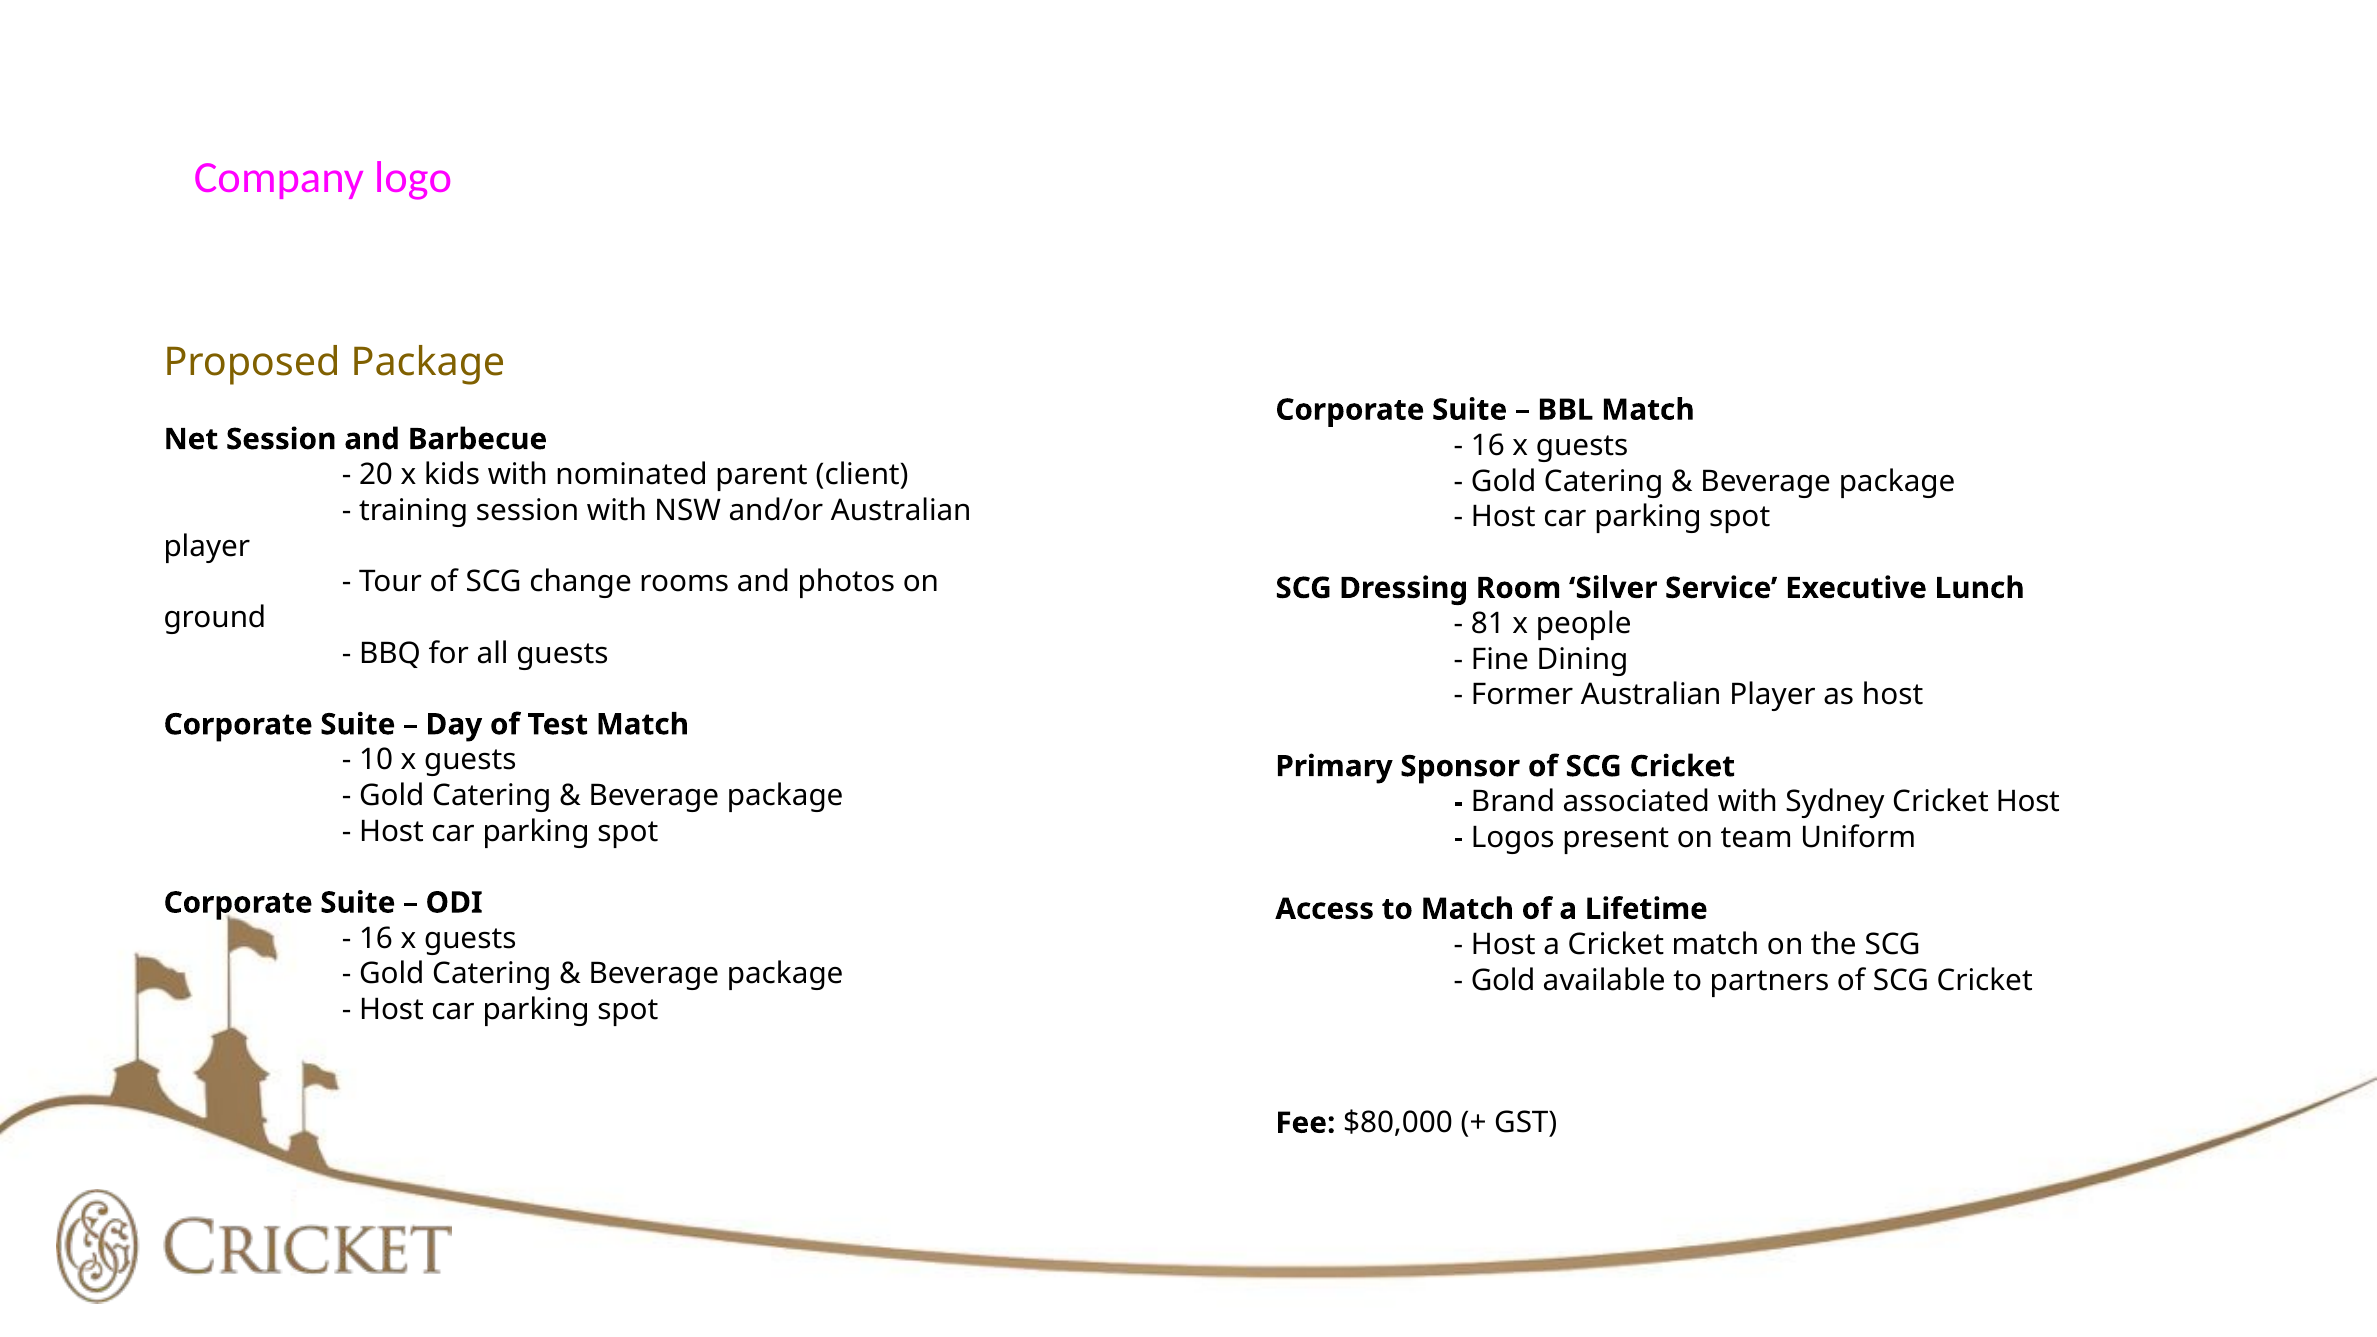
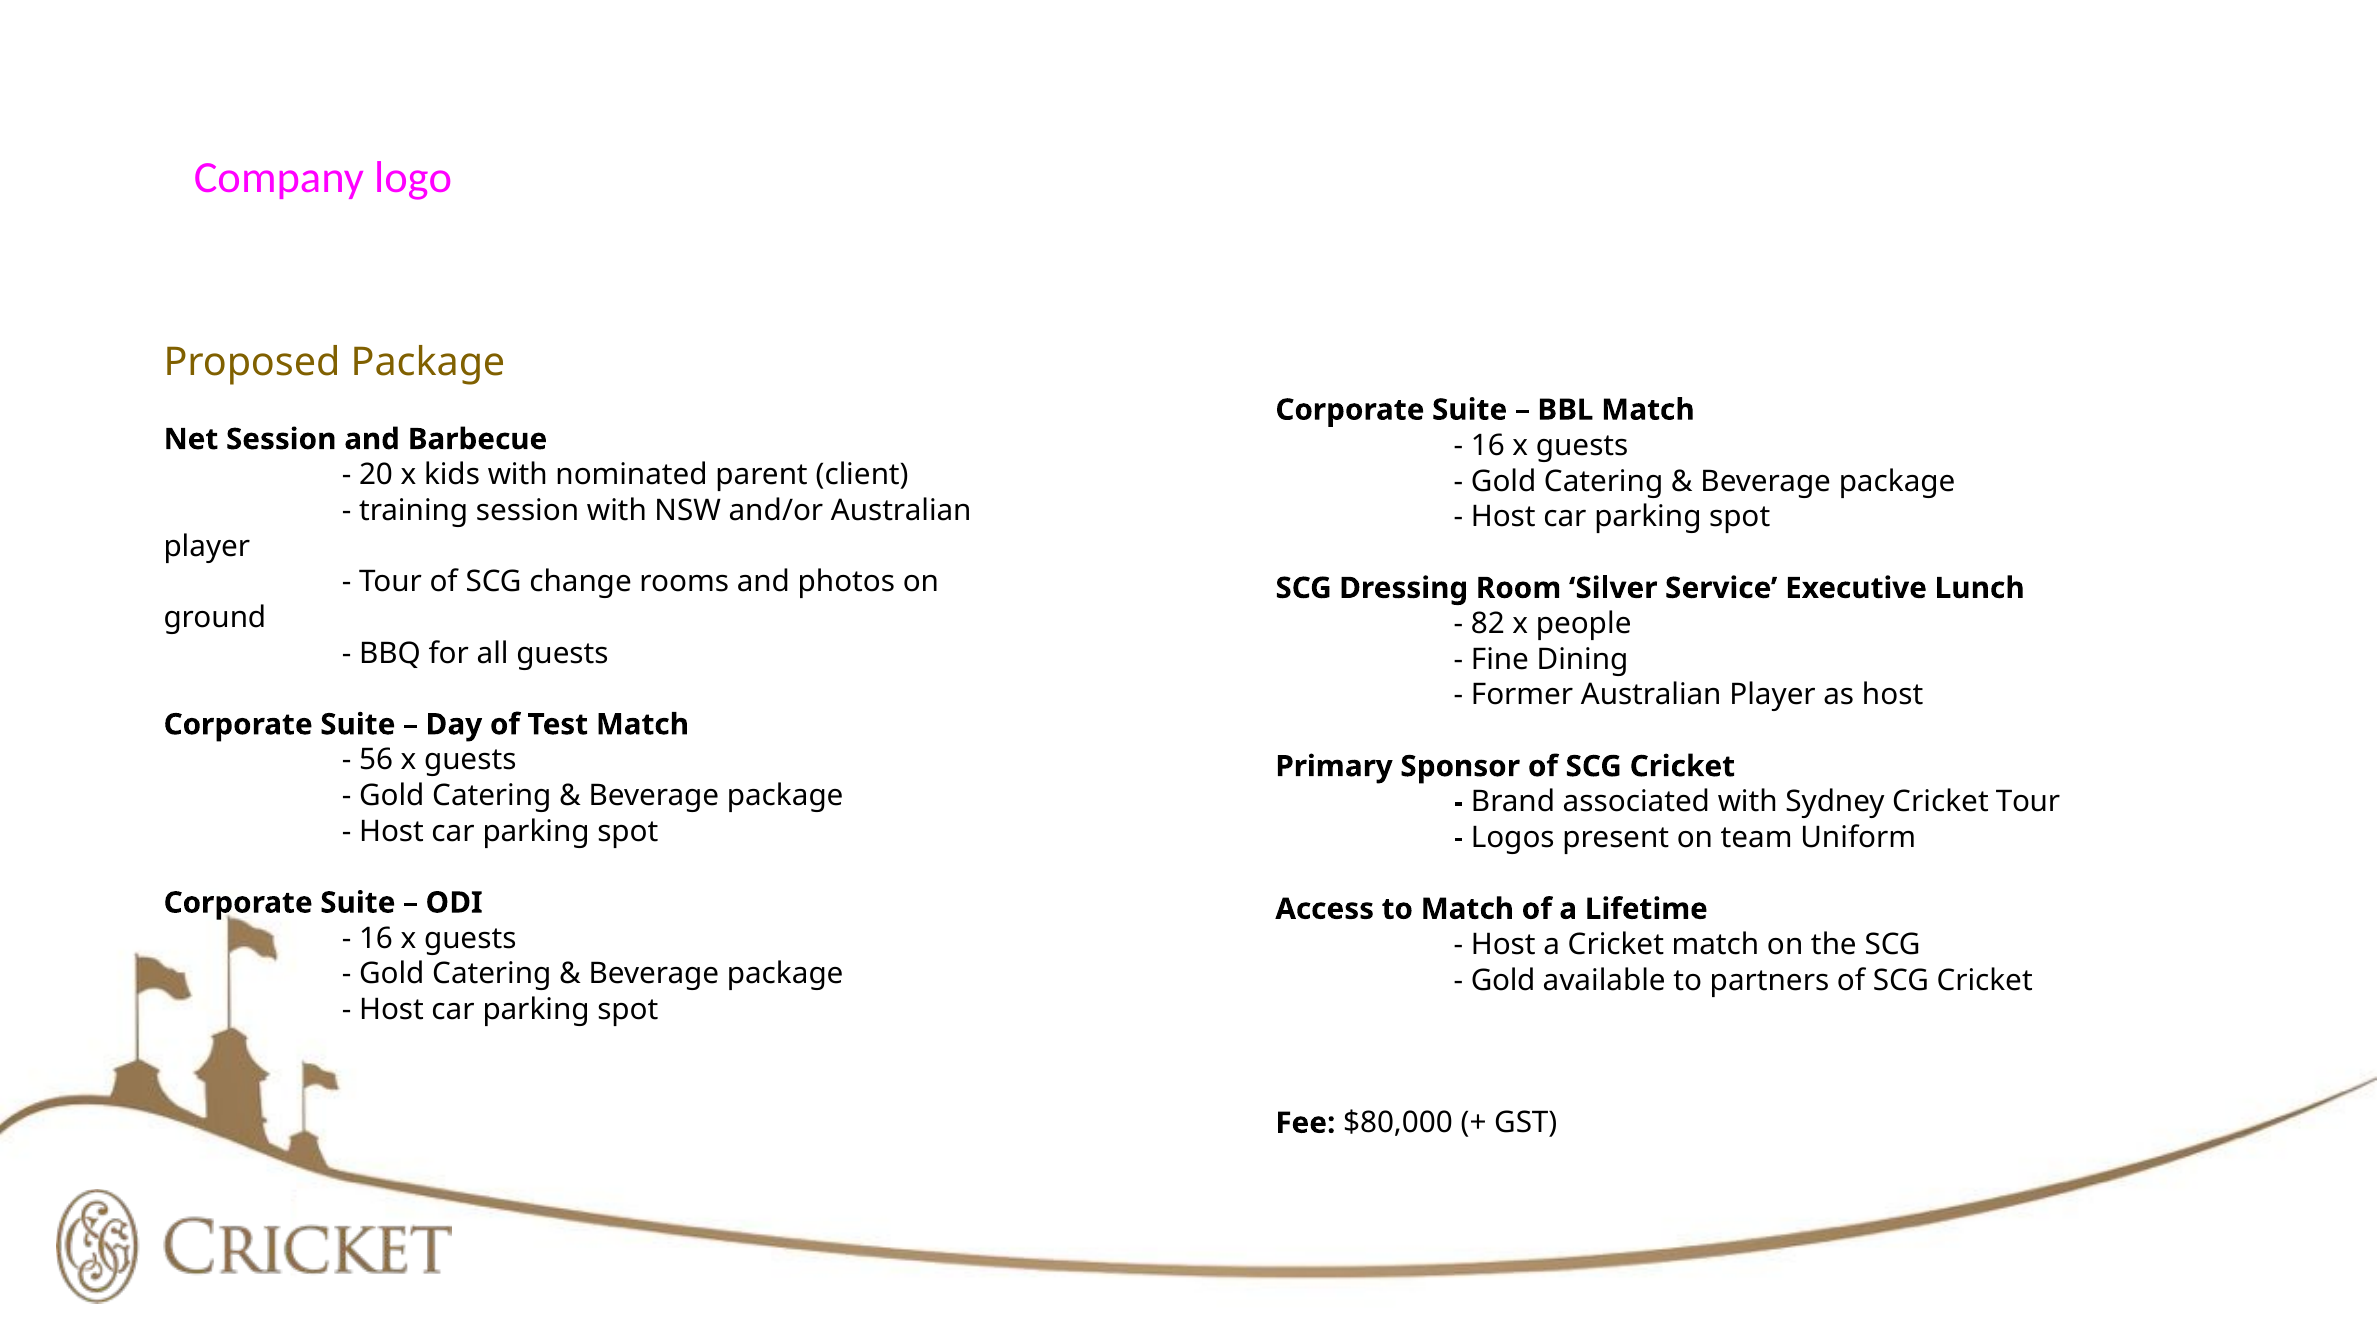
81: 81 -> 82
10: 10 -> 56
Cricket Host: Host -> Tour
